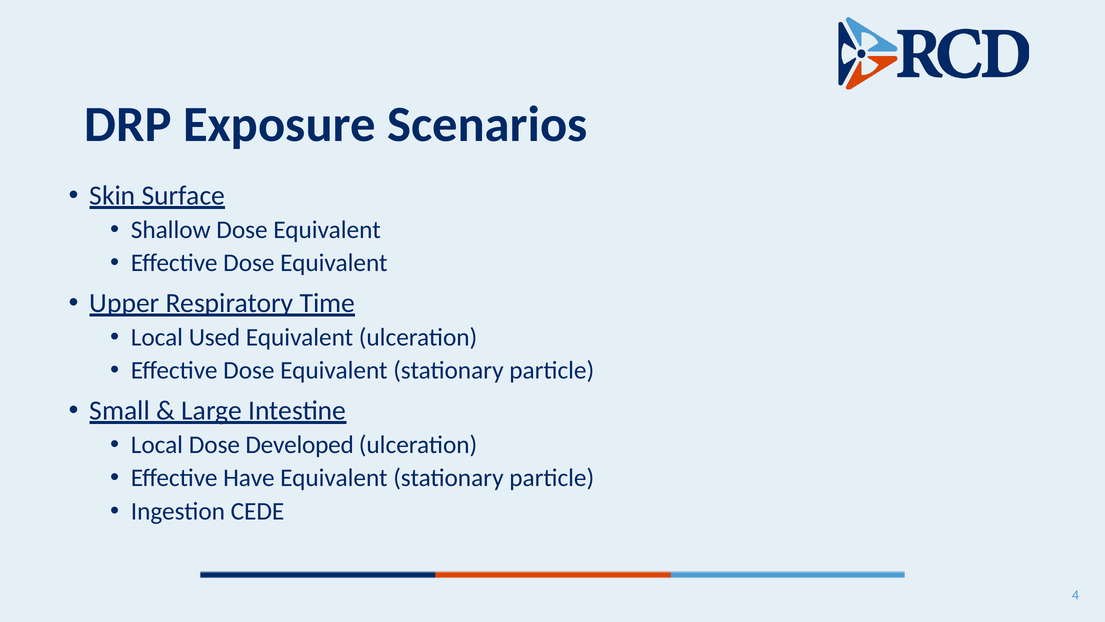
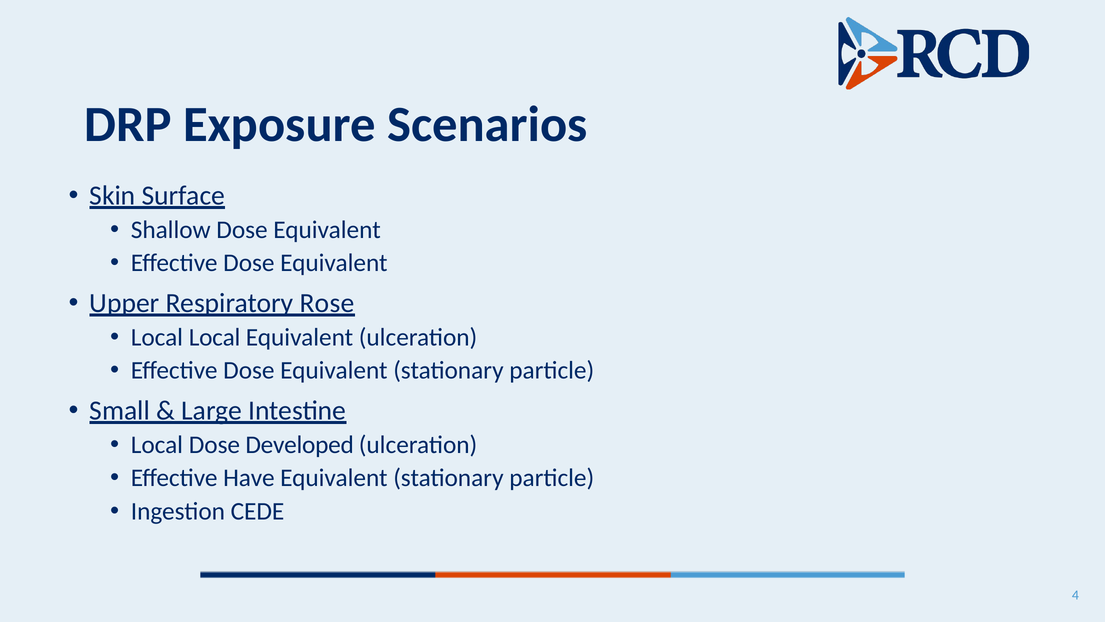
Time: Time -> Rose
Local Used: Used -> Local
